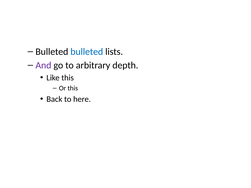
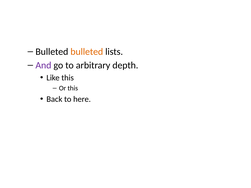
bulleted at (87, 52) colour: blue -> orange
